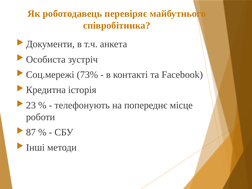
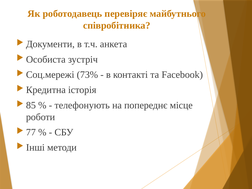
23: 23 -> 85
87: 87 -> 77
